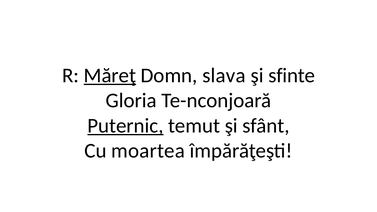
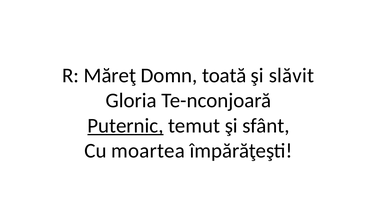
Măreţ underline: present -> none
slava: slava -> toată
sfinte: sfinte -> slăvit
